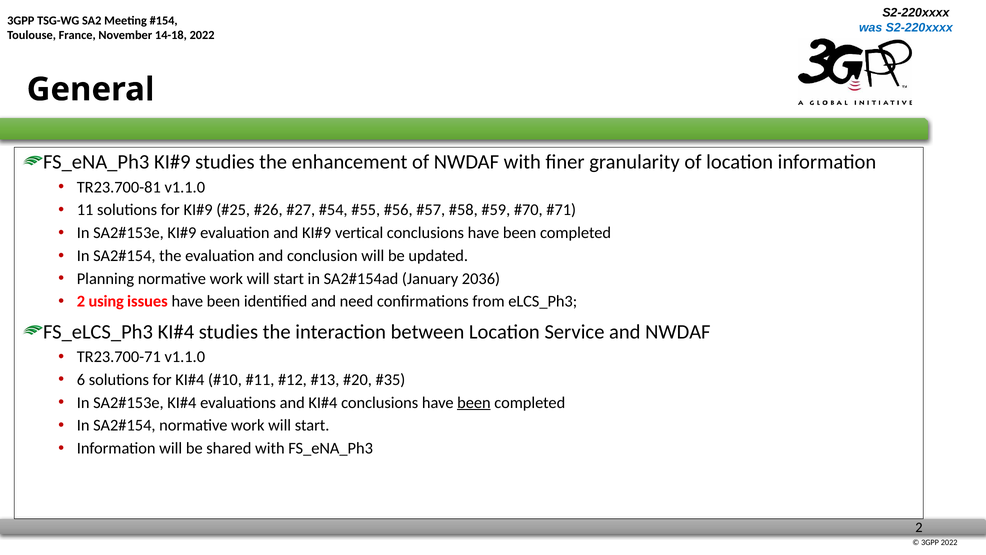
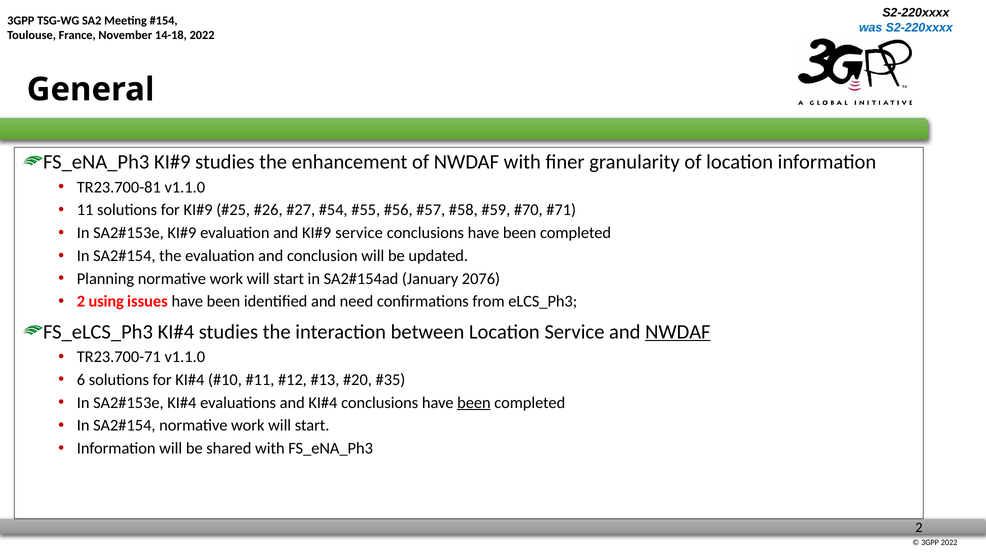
vertical at (359, 233): vertical -> service
2036: 2036 -> 2076
NWDAF at (678, 332) underline: none -> present
